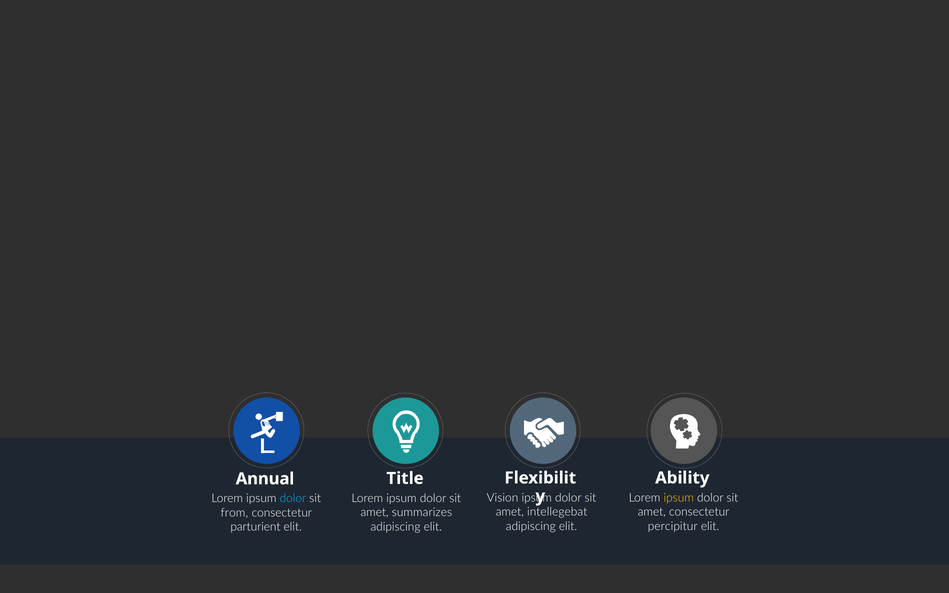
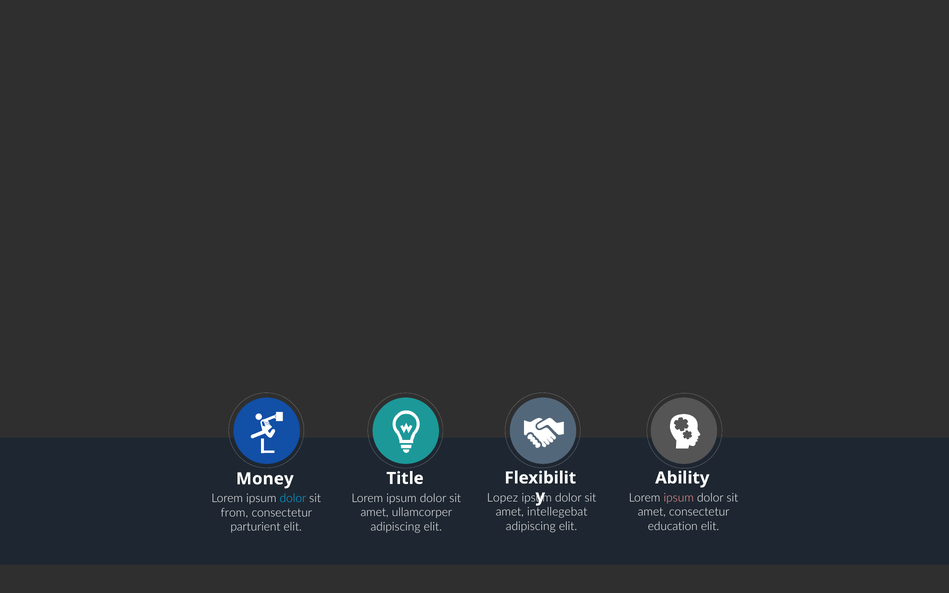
Annual: Annual -> Money
Vision: Vision -> Lopez
ipsum at (679, 498) colour: yellow -> pink
summarizes: summarizes -> ullamcorper
percipitur: percipitur -> education
